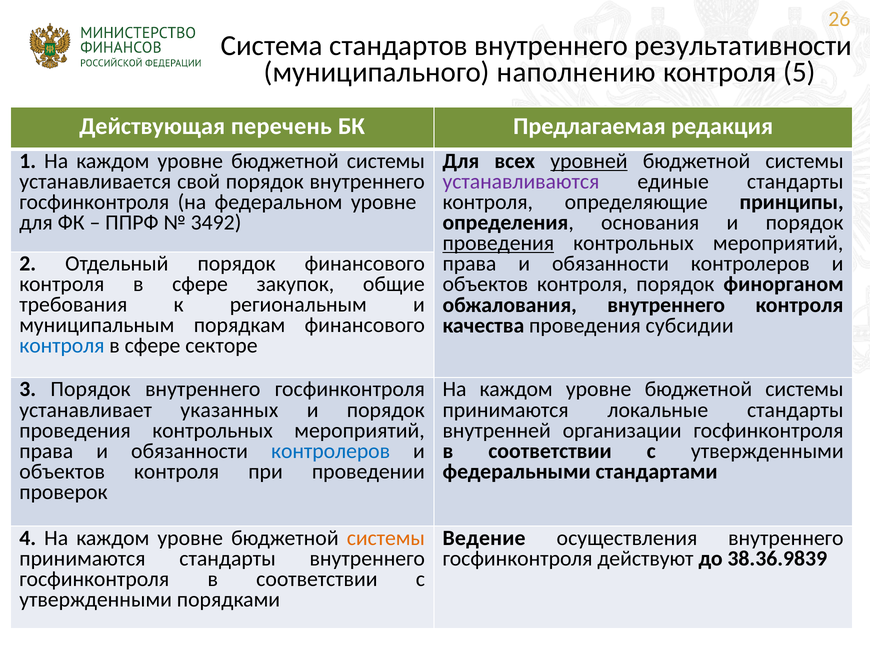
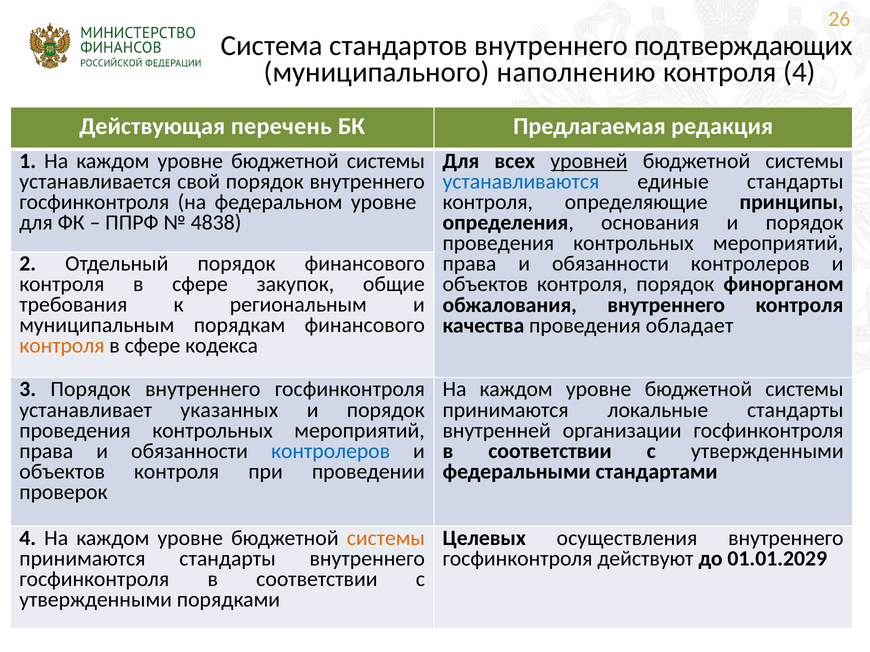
результативности: результативности -> подтверждающих
контроля 5: 5 -> 4
устанавливаются colour: purple -> blue
3492: 3492 -> 4838
проведения at (498, 243) underline: present -> none
субсидии: субсидии -> обладает
контроля at (62, 346) colour: blue -> orange
секторе: секторе -> кодекса
Ведение: Ведение -> Целевых
38.36.9839: 38.36.9839 -> 01.01.2029
